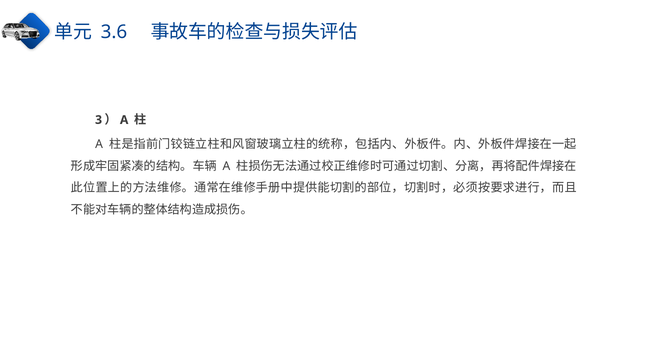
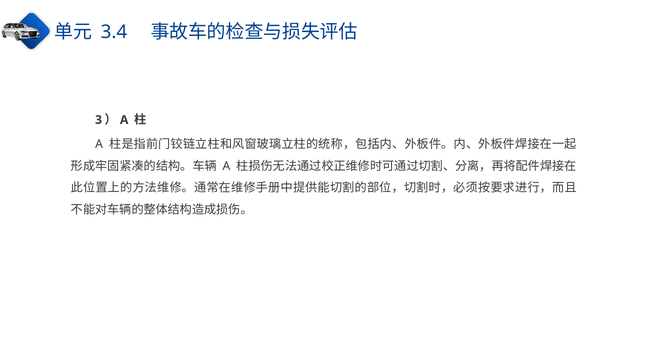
3.6: 3.6 -> 3.4
